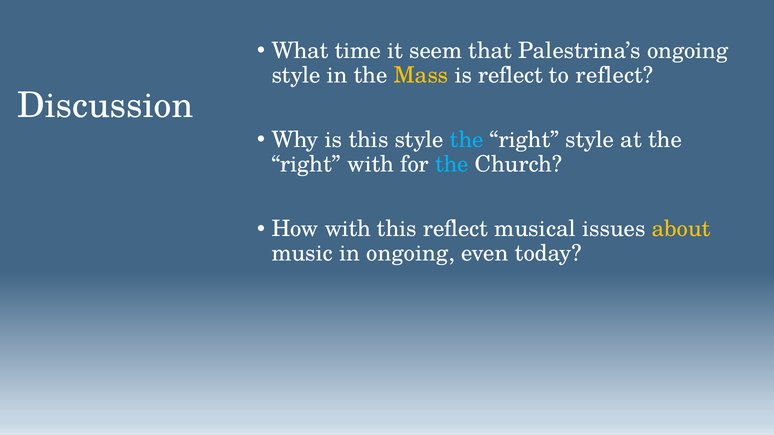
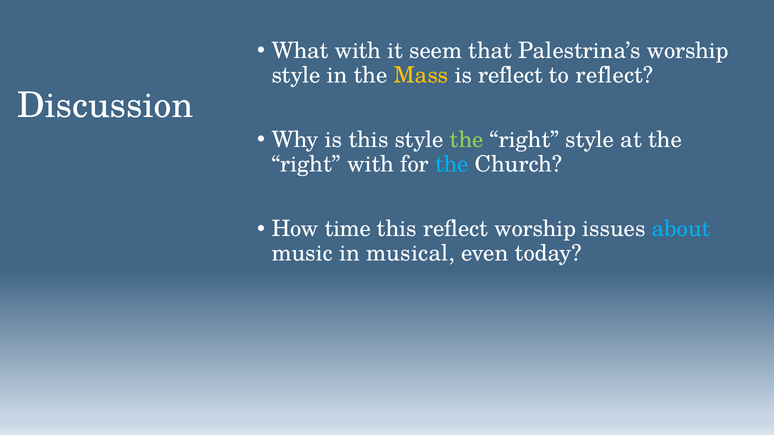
What time: time -> with
Palestrina’s ongoing: ongoing -> worship
the at (467, 140) colour: light blue -> light green
How with: with -> time
reflect musical: musical -> worship
about colour: yellow -> light blue
in ongoing: ongoing -> musical
